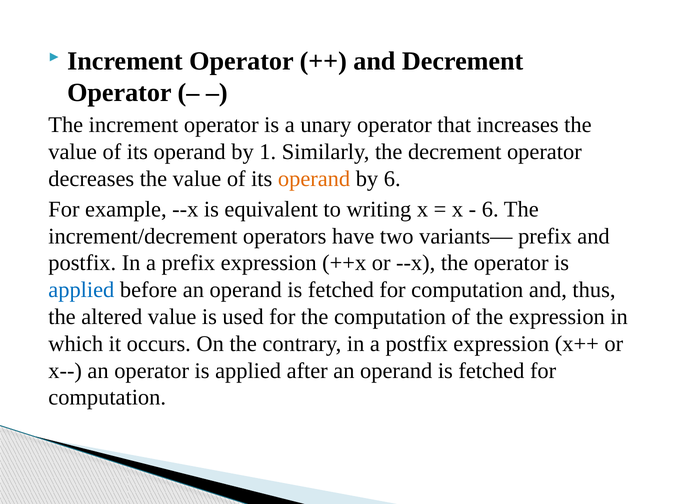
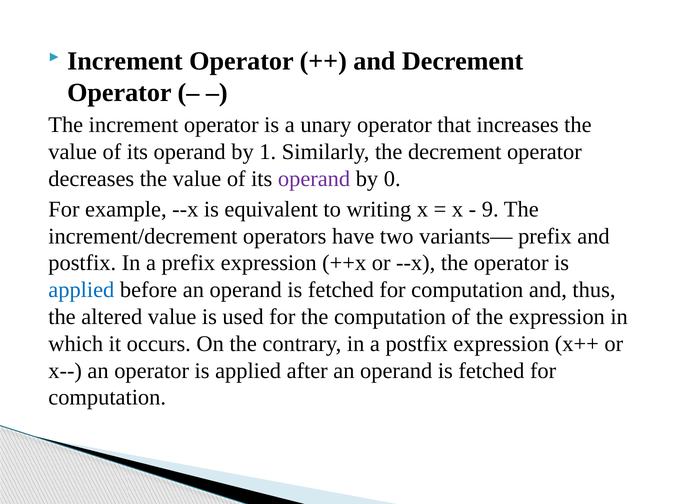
operand at (314, 179) colour: orange -> purple
by 6: 6 -> 0
6 at (490, 210): 6 -> 9
